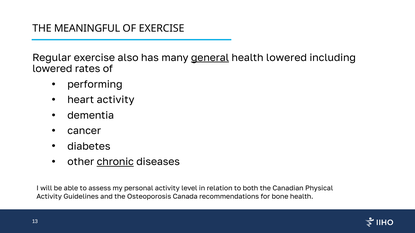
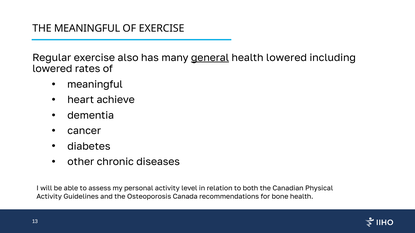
performing at (95, 84): performing -> meaningful
heart activity: activity -> achieve
chronic underline: present -> none
